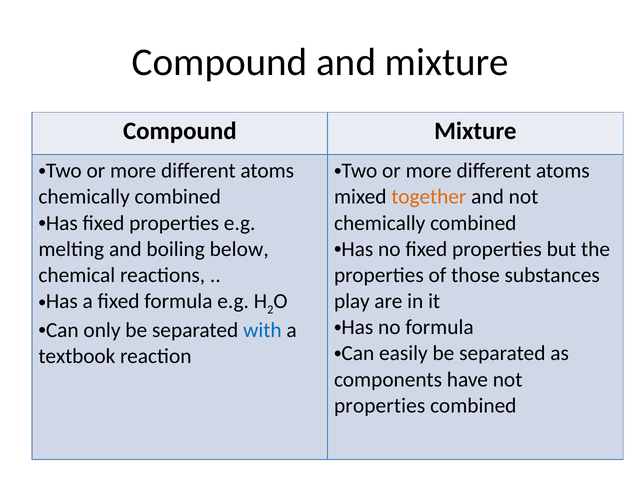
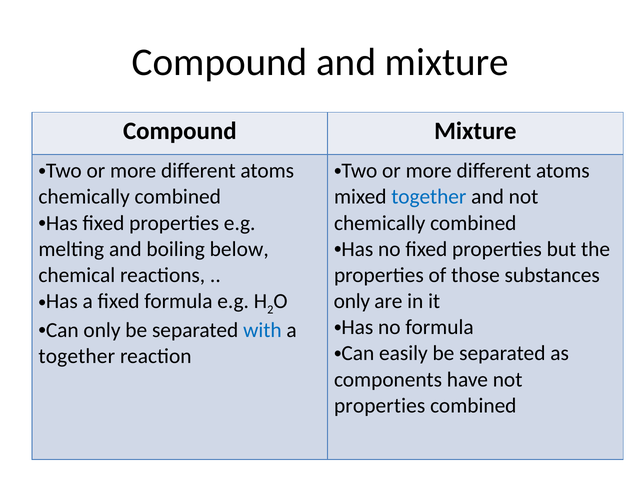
together at (429, 197) colour: orange -> blue
play at (352, 301): play -> only
textbook at (77, 356): textbook -> together
